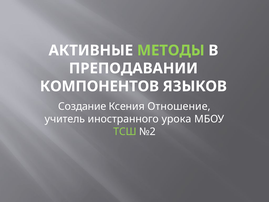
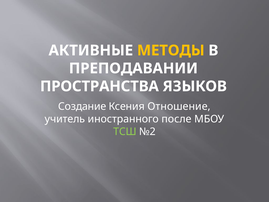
МЕТОДЫ colour: light green -> yellow
КОМПОНЕНТОВ: КОМПОНЕНТОВ -> ПРОСТРАНСТВА
урока: урока -> после
